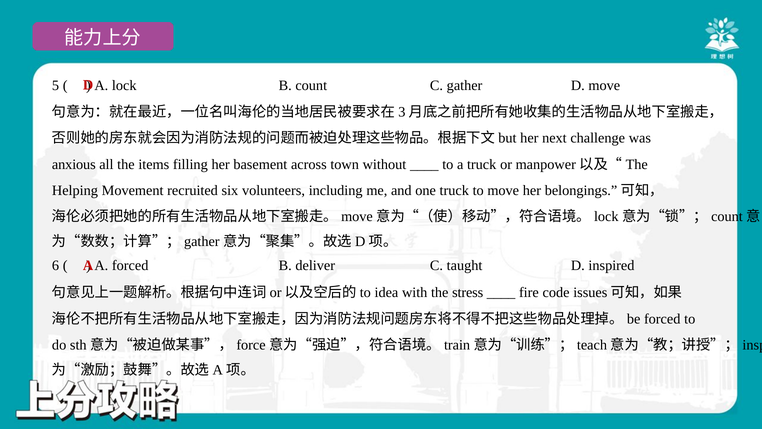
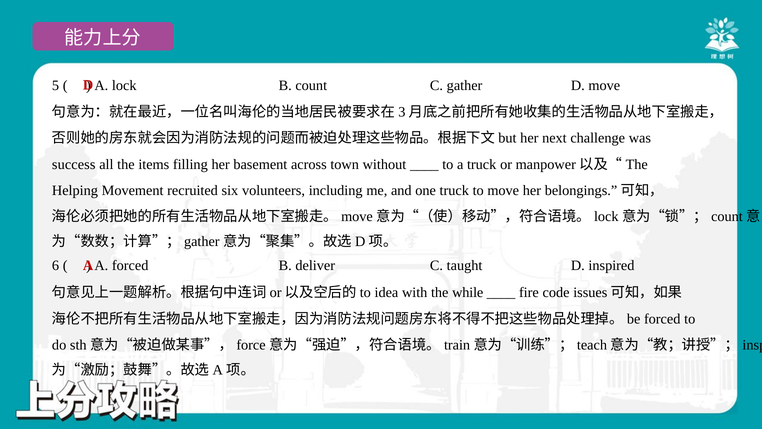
anxious: anxious -> success
stress: stress -> while
